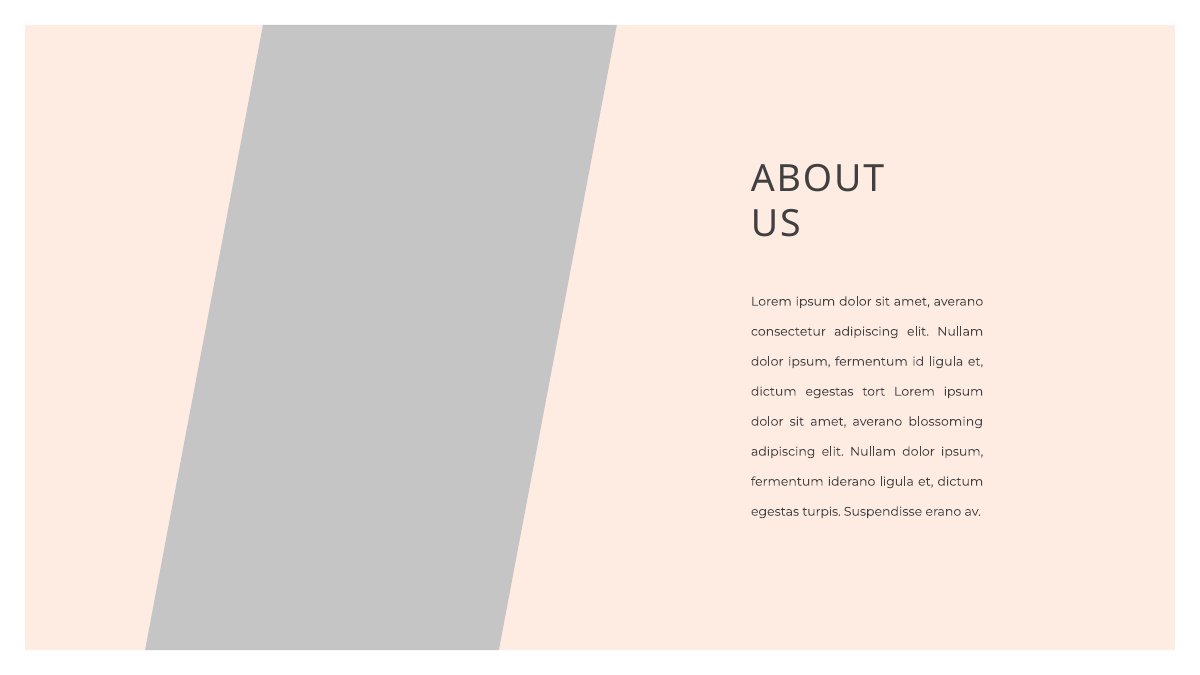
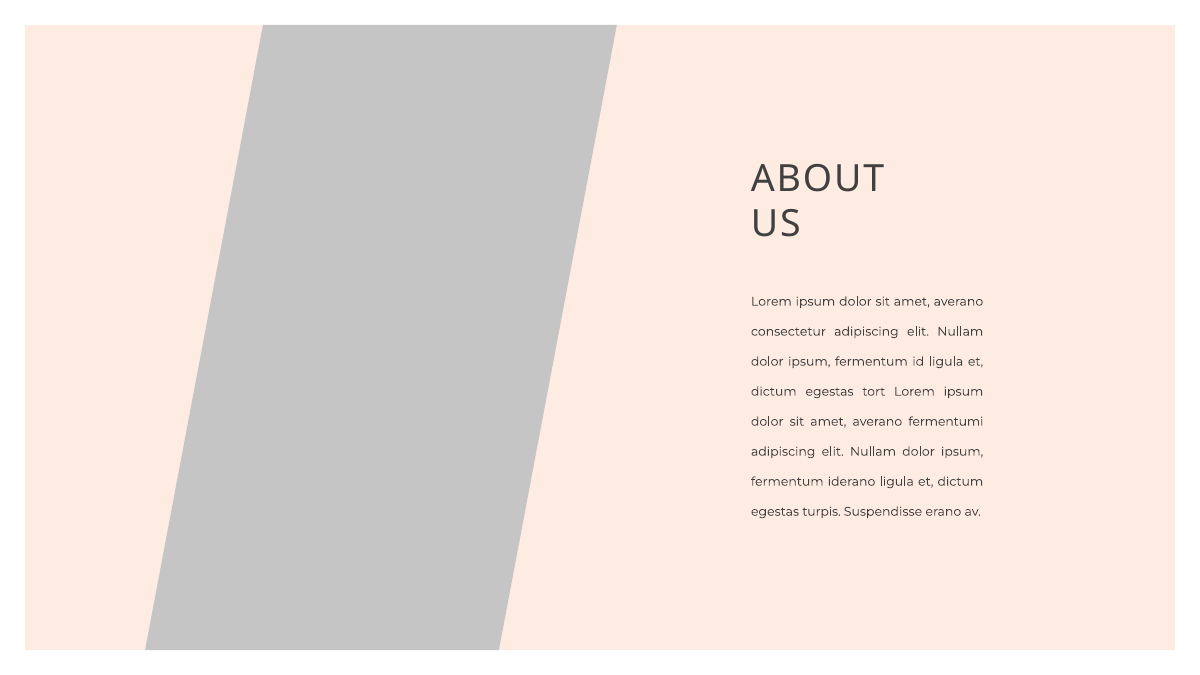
blossoming: blossoming -> fermentumi
